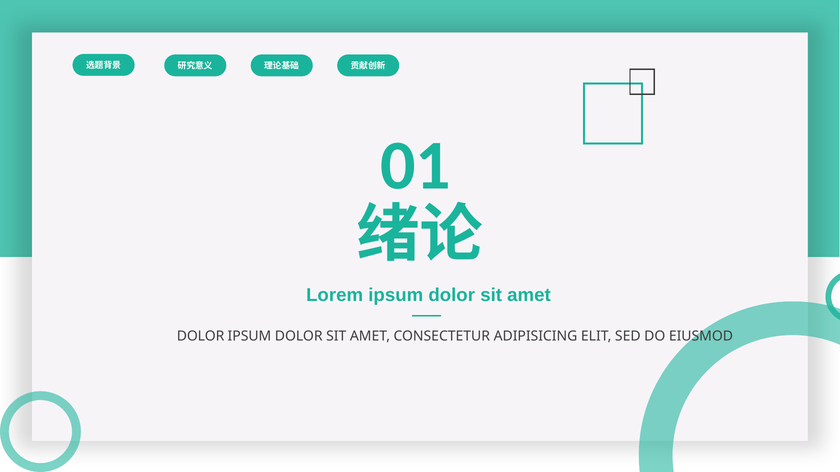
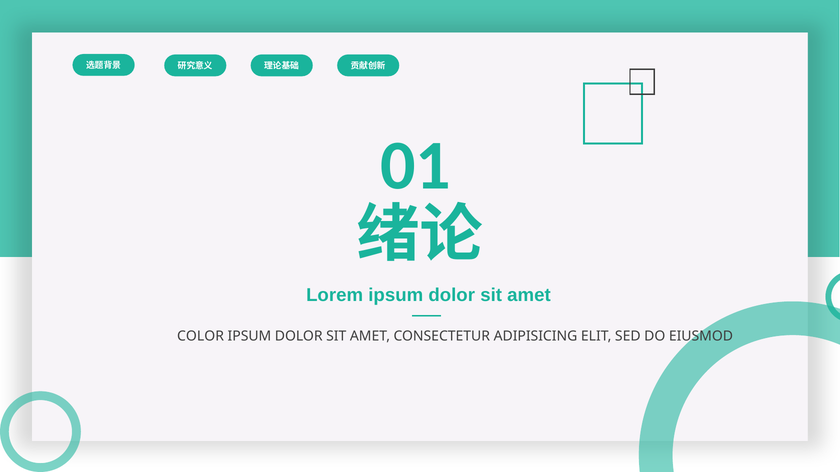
DOLOR at (201, 336): DOLOR -> COLOR
